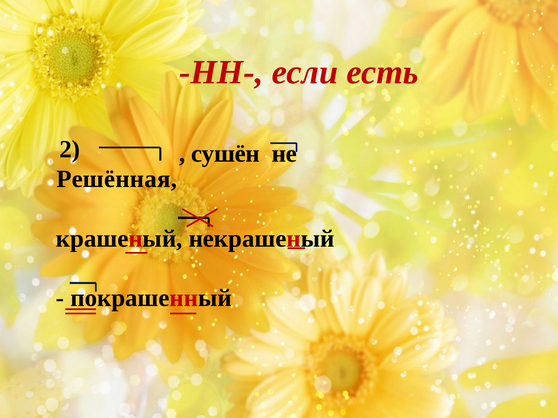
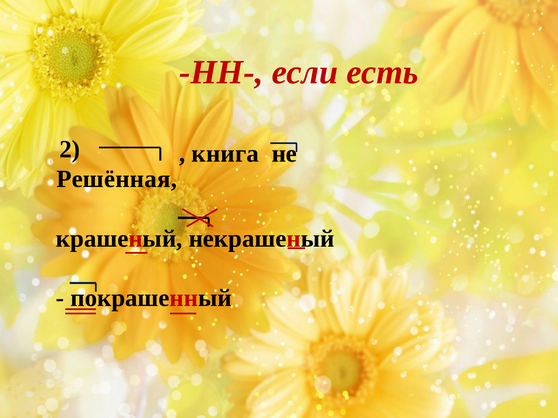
сушён: сушён -> книга
